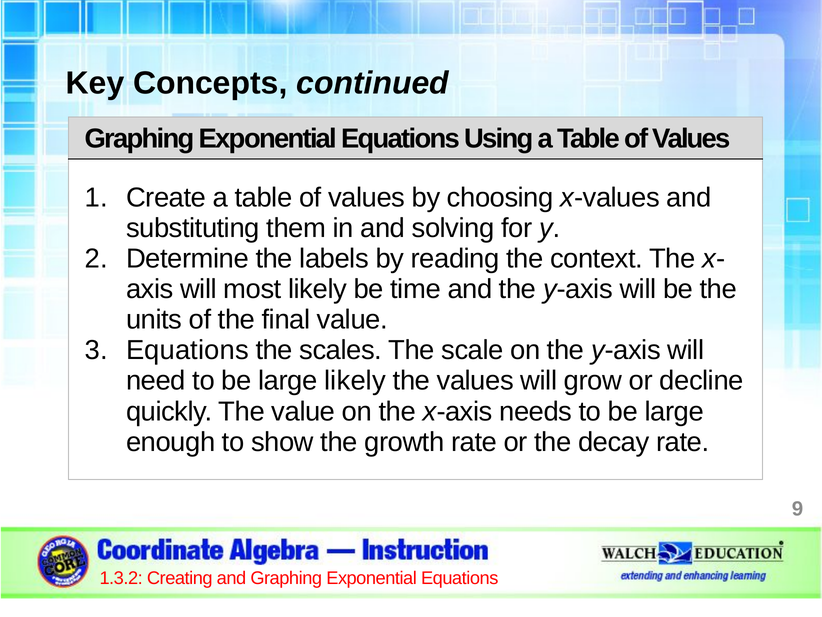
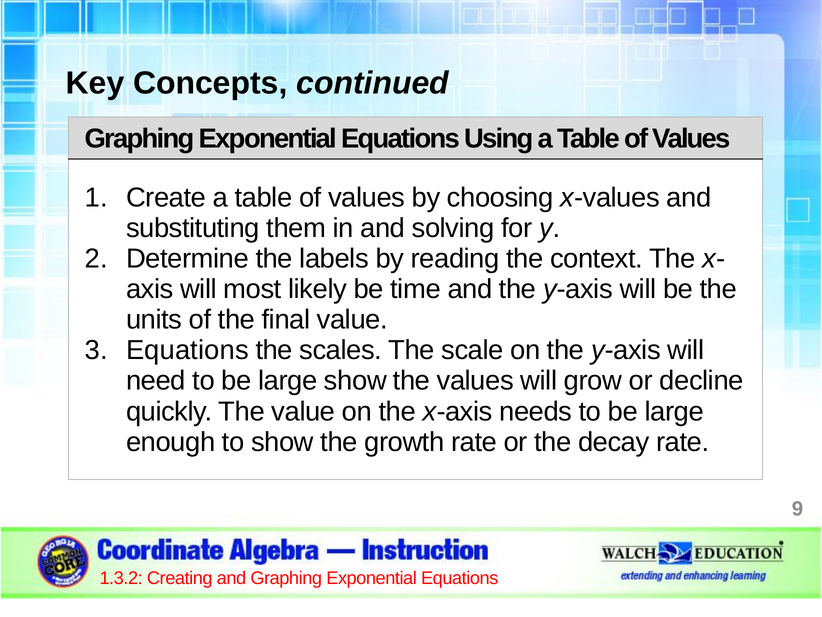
large likely: likely -> show
